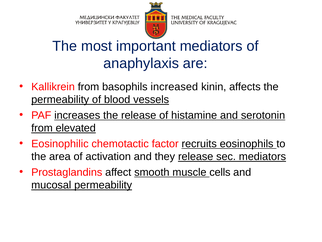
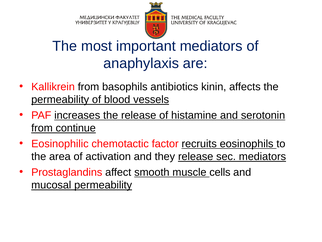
increased: increased -> antibiotics
elevated: elevated -> continue
